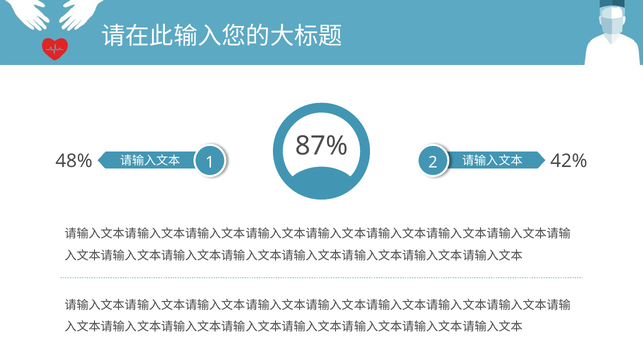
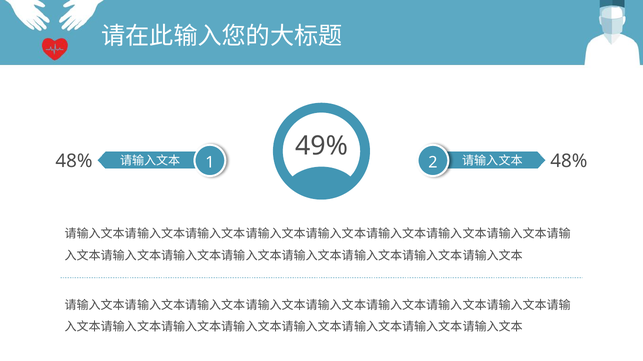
87%: 87% -> 49%
48% 42%: 42% -> 48%
